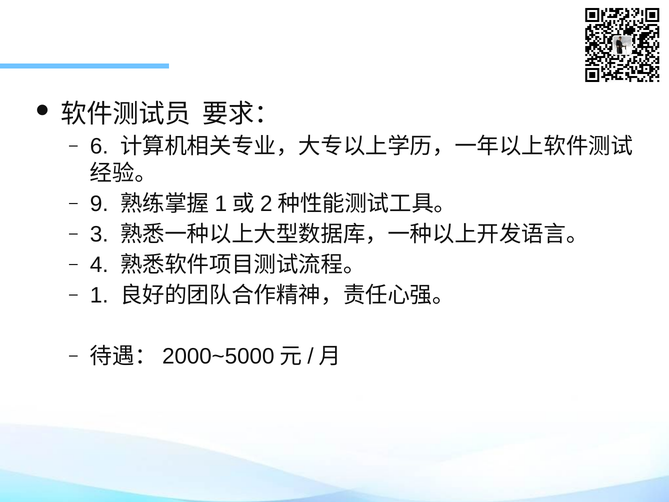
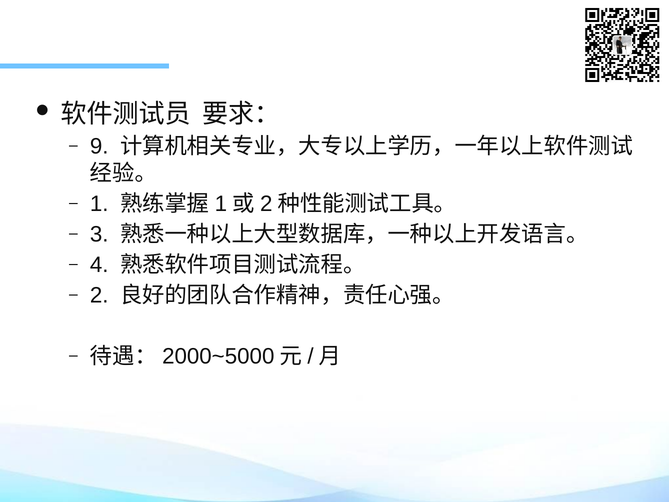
6: 6 -> 9
9: 9 -> 1
1: 1 -> 2
